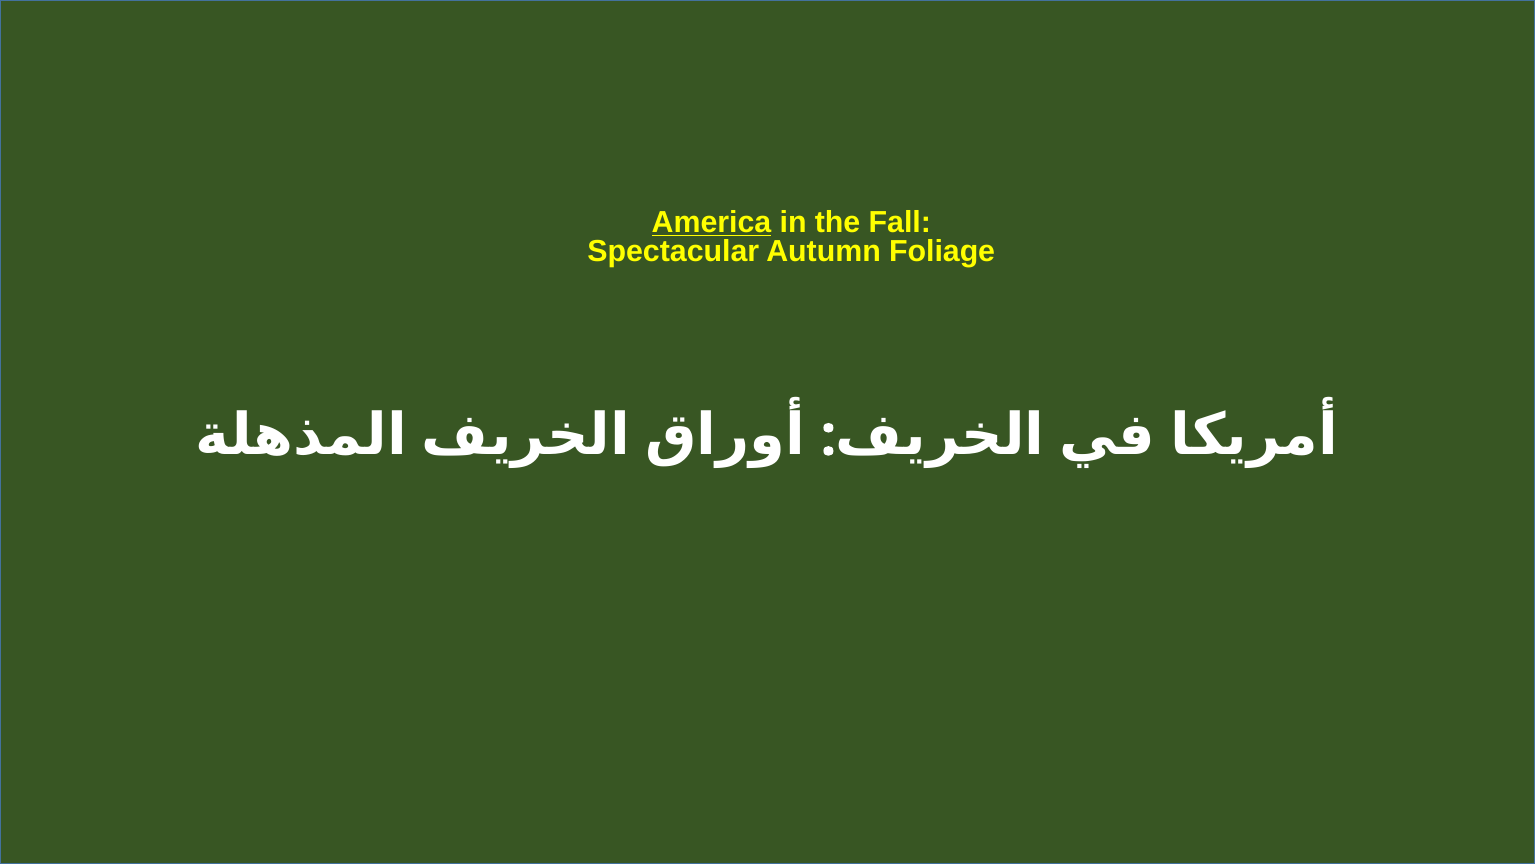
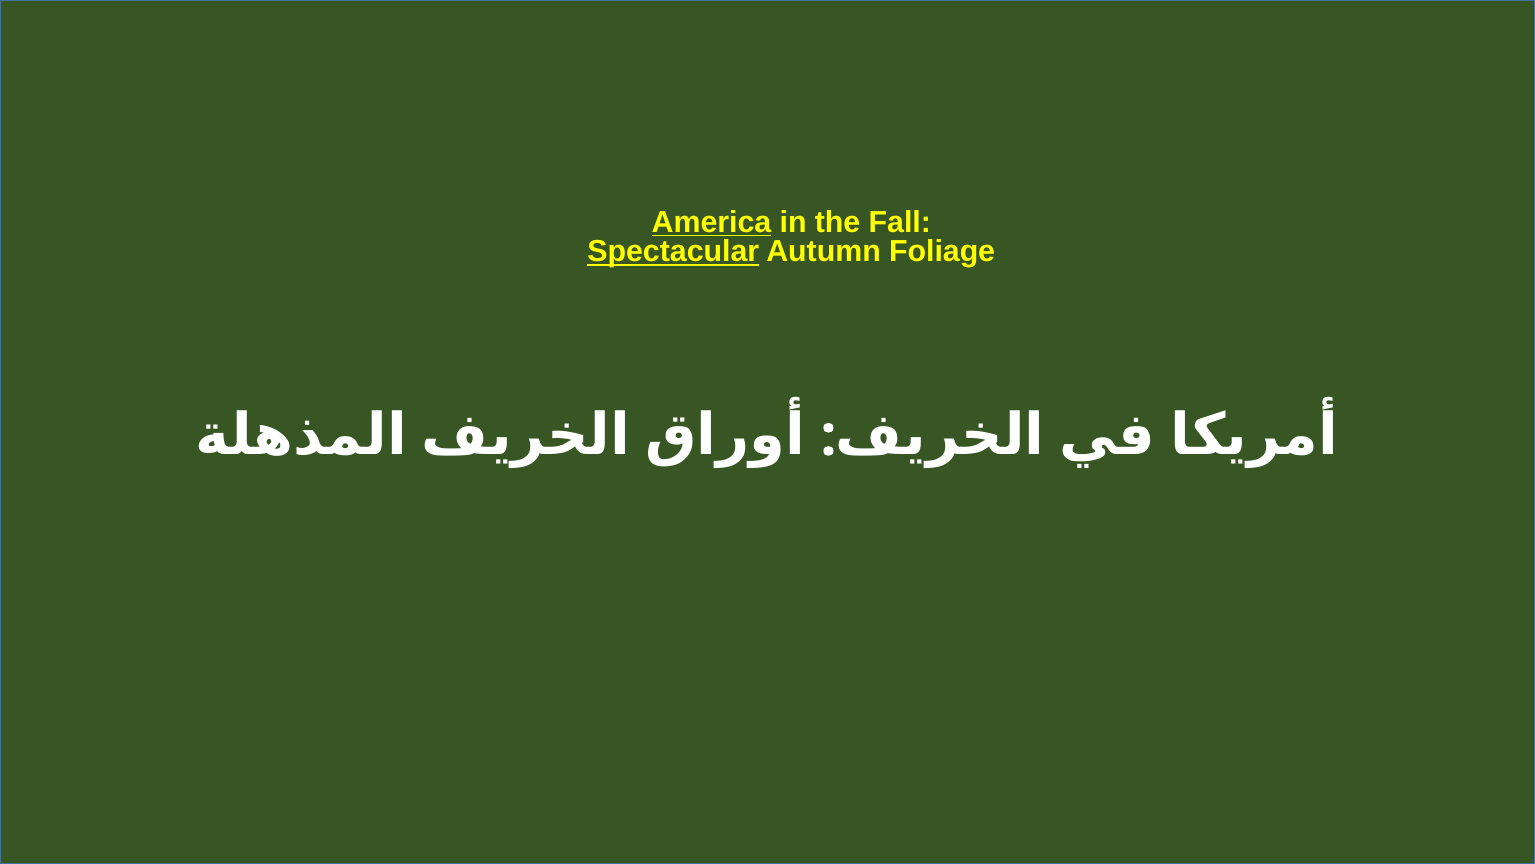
Spectacular underline: none -> present
